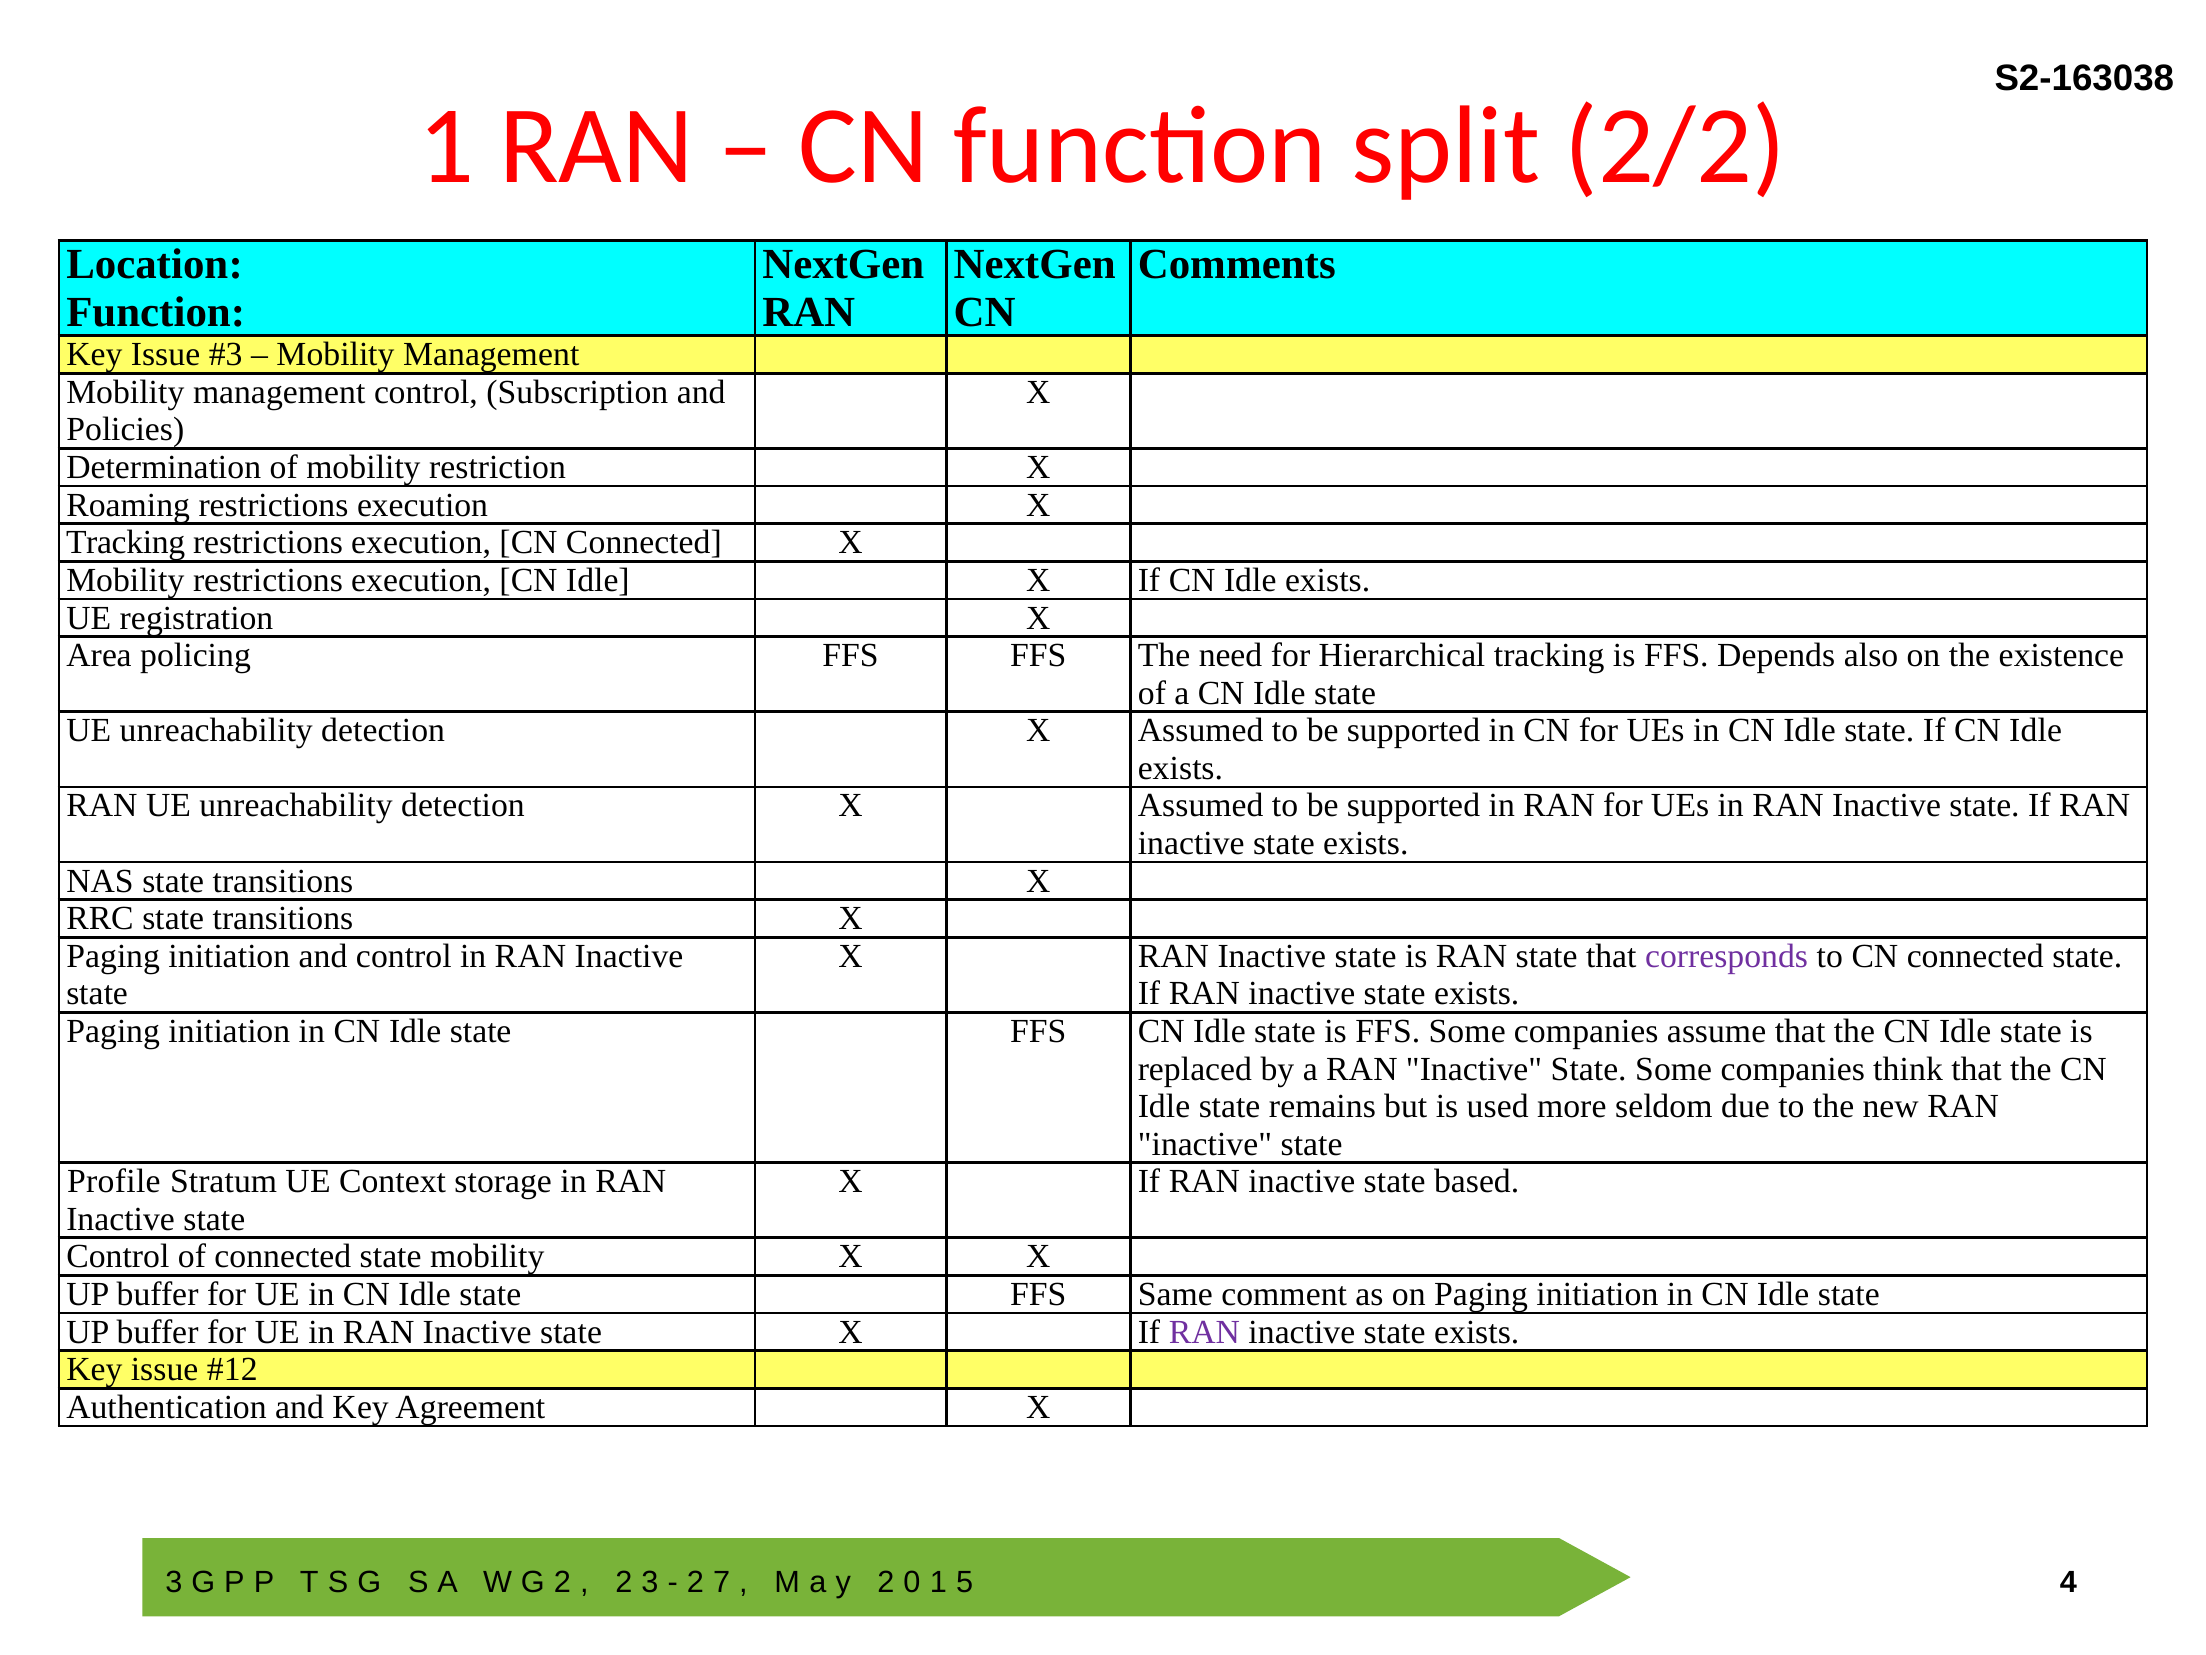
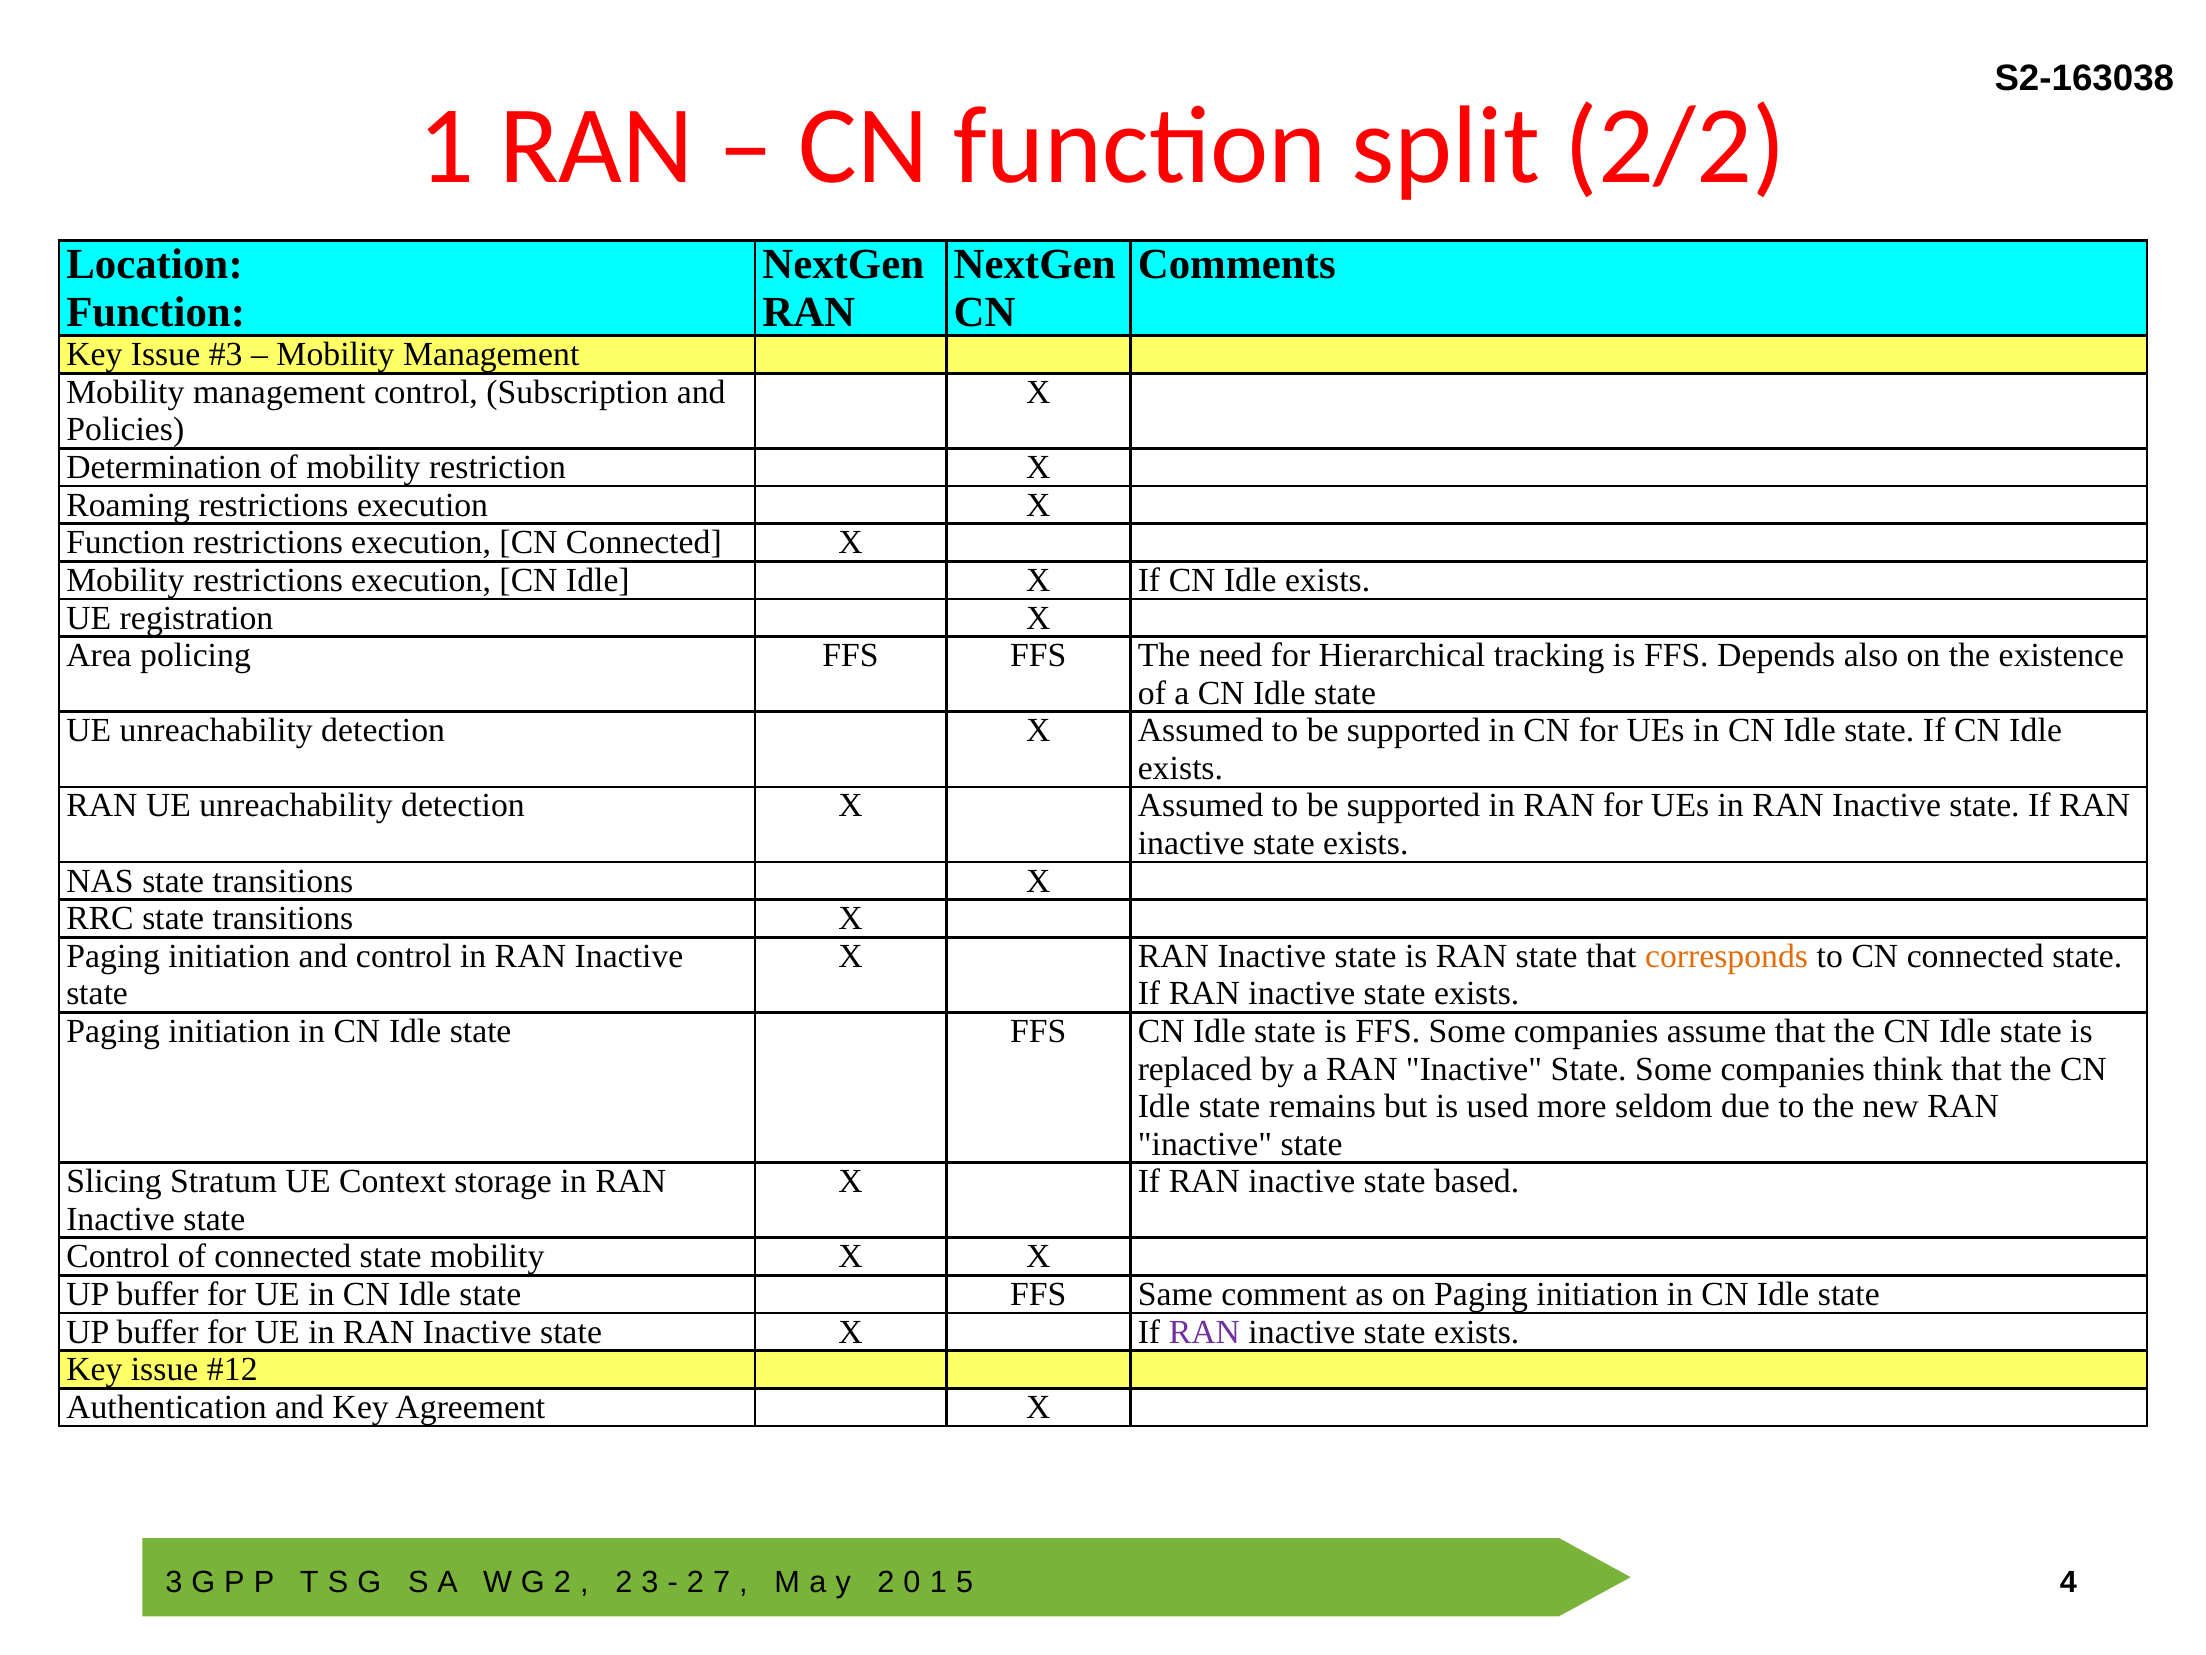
Tracking at (126, 543): Tracking -> Function
corresponds colour: purple -> orange
Profile: Profile -> Slicing
